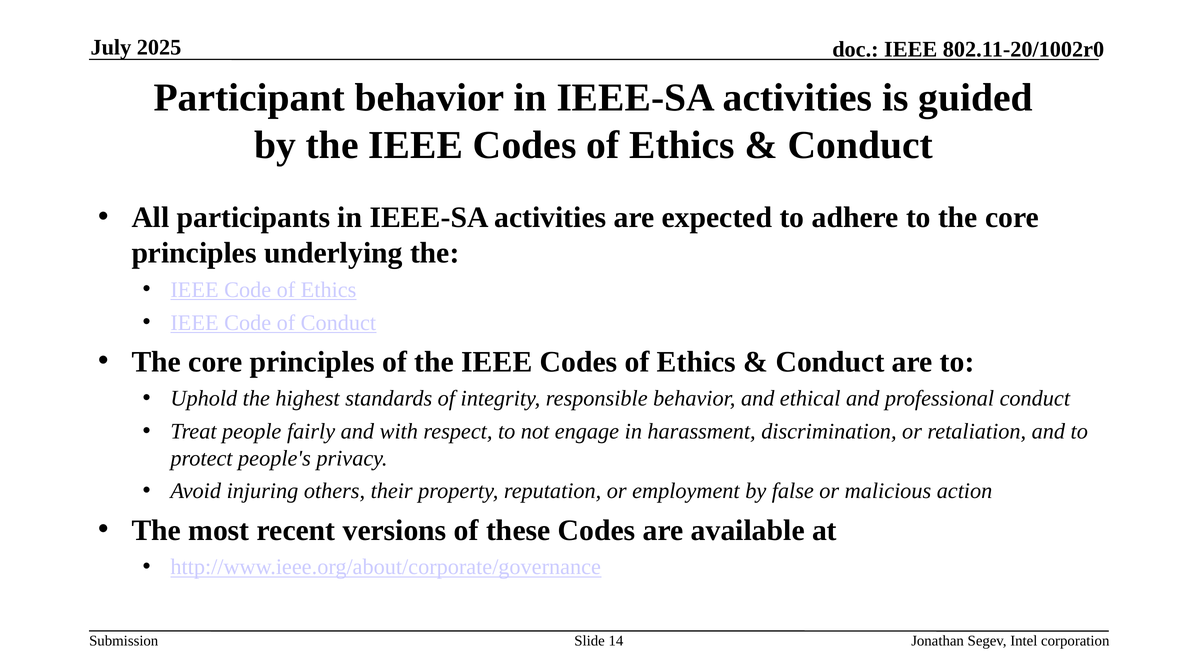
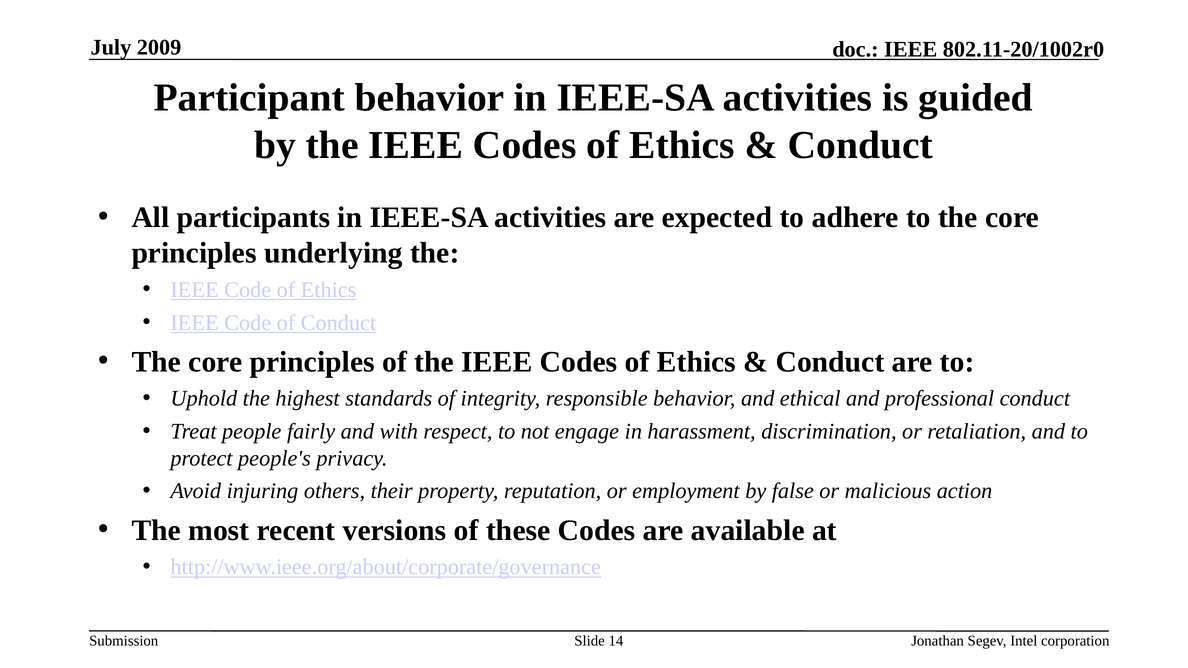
2025: 2025 -> 2009
